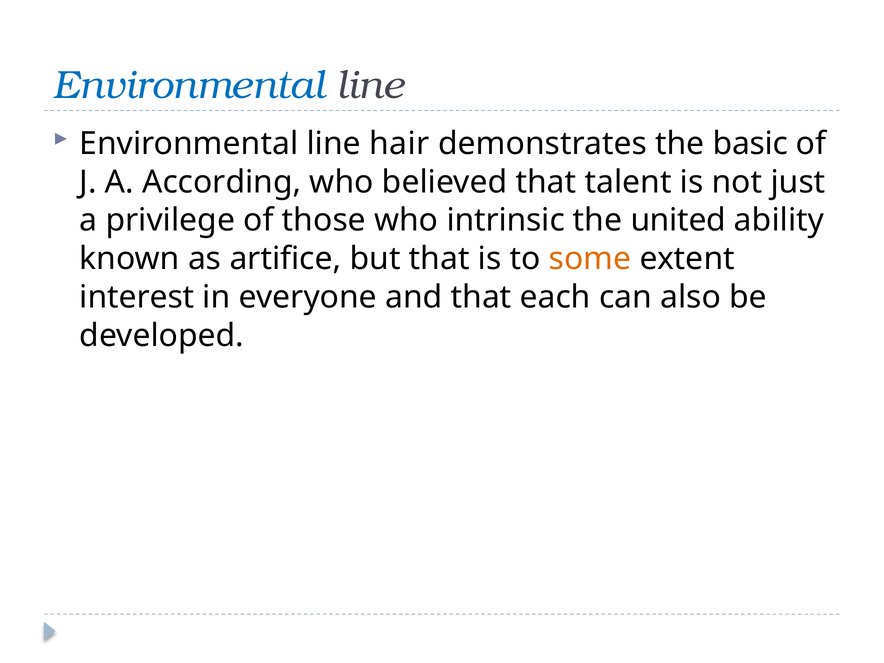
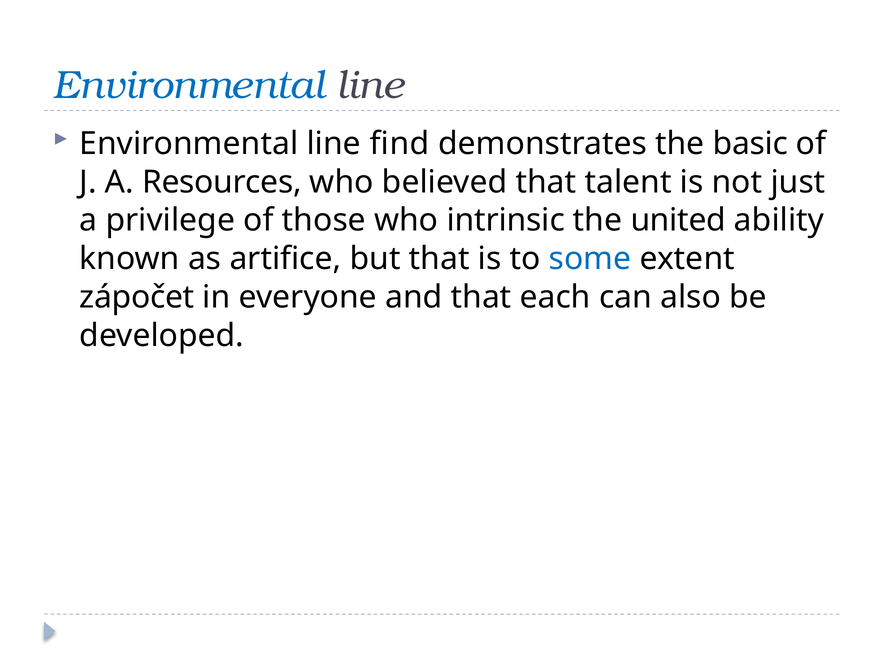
hair: hair -> find
According: According -> Resources
some colour: orange -> blue
interest: interest -> zápočet
